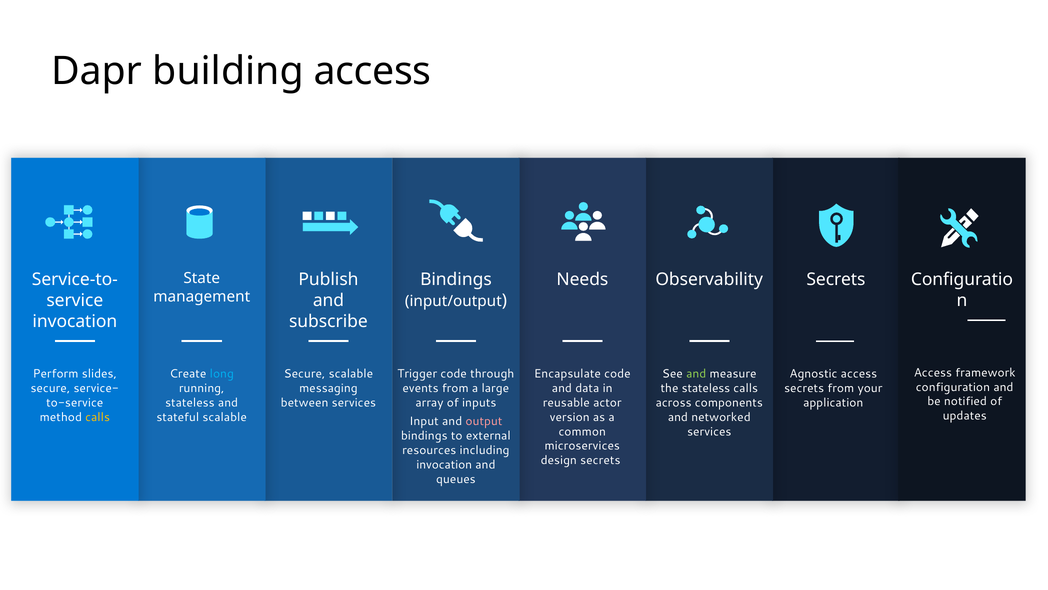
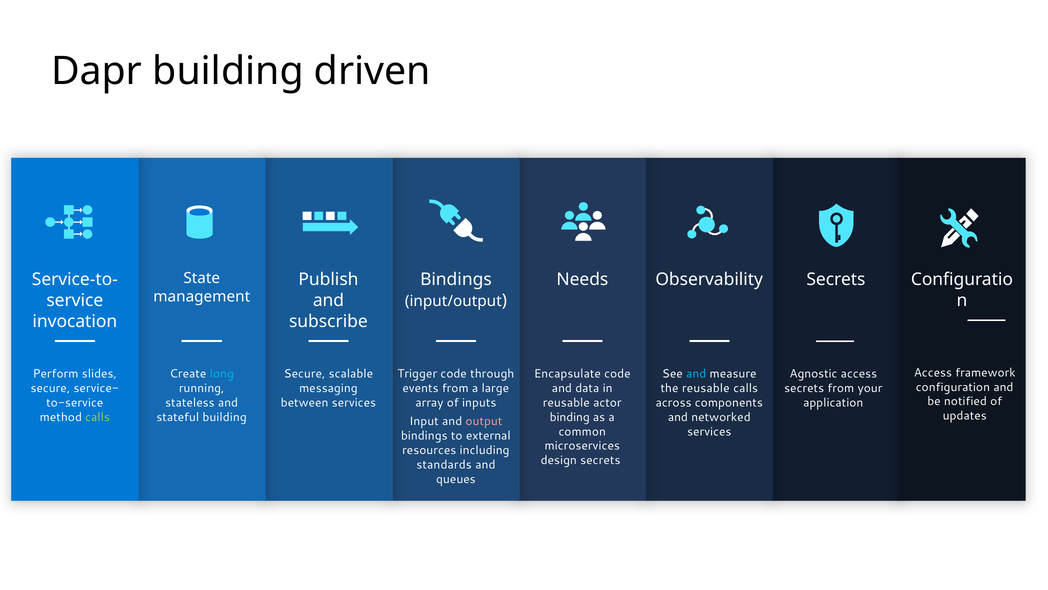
building access: access -> driven
and at (696, 374) colour: light green -> light blue
the stateless: stateless -> reusable
calls at (98, 417) colour: yellow -> light green
stateful scalable: scalable -> building
version: version -> binding
invocation at (444, 464): invocation -> standards
